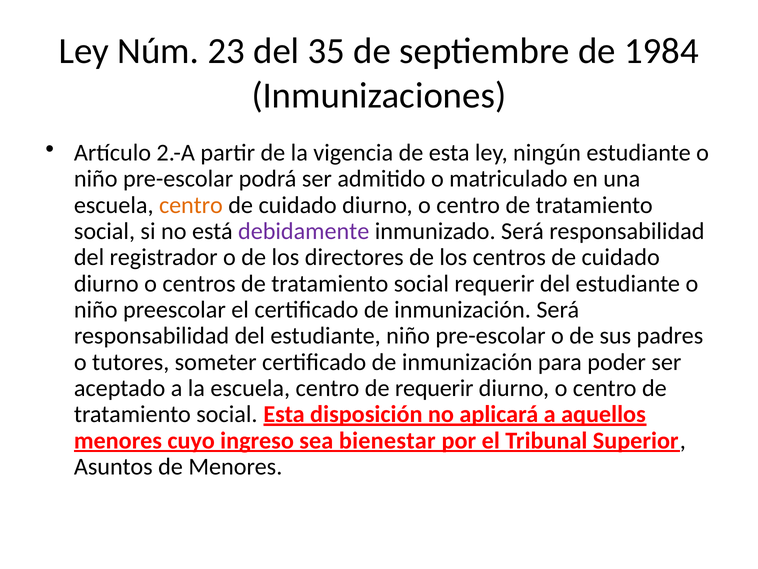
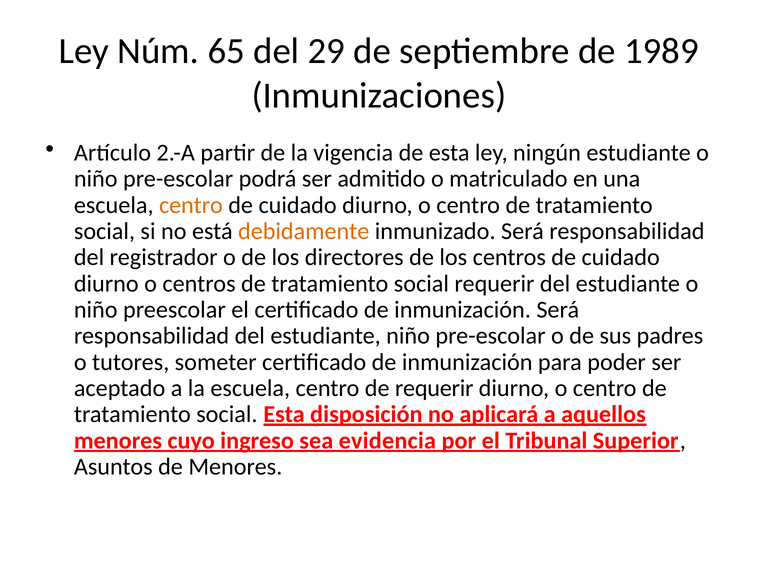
23: 23 -> 65
35: 35 -> 29
1984: 1984 -> 1989
debidamente colour: purple -> orange
bienestar: bienestar -> evidencia
